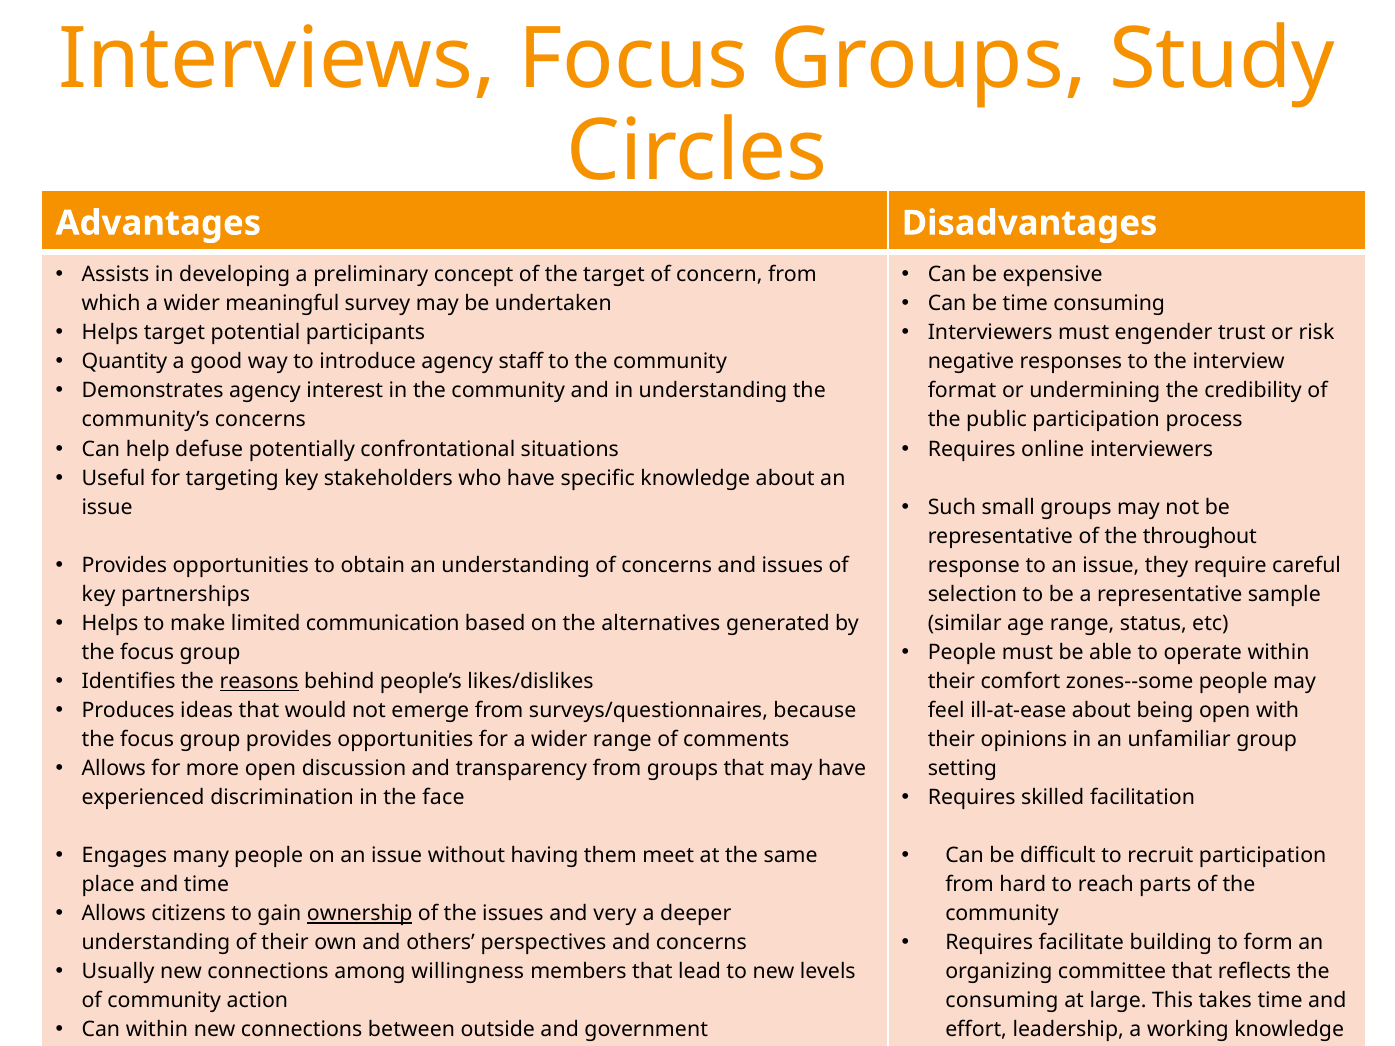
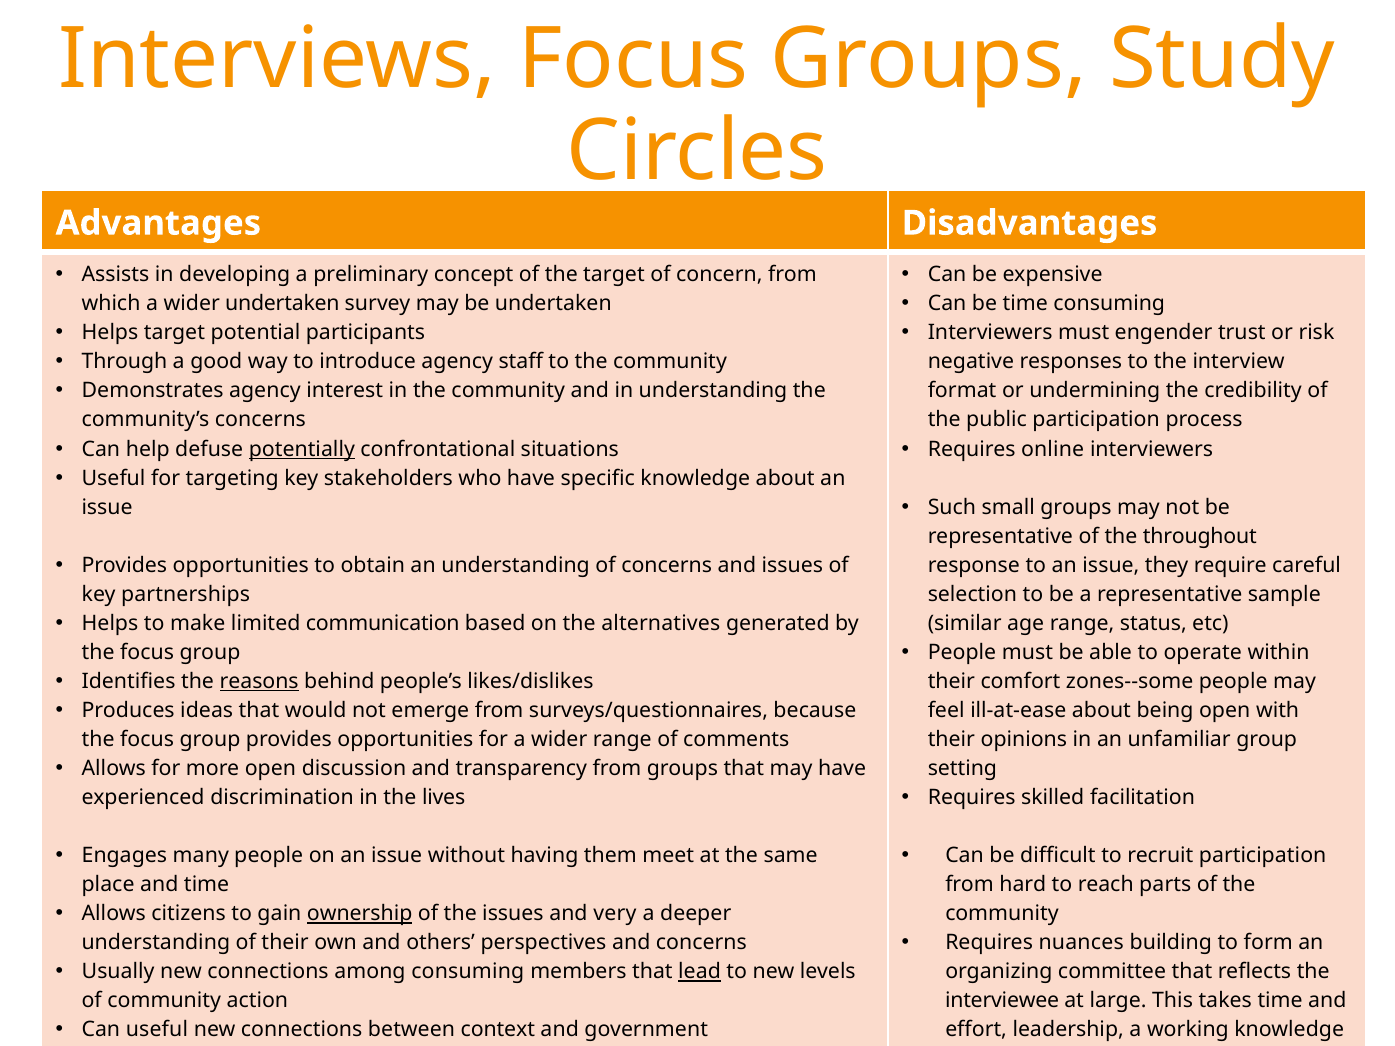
wider meaningful: meaningful -> undertaken
Quantity: Quantity -> Through
potentially underline: none -> present
face: face -> lives
facilitate: facilitate -> nuances
among willingness: willingness -> consuming
lead underline: none -> present
consuming at (1002, 1001): consuming -> interviewee
Can within: within -> useful
outside: outside -> context
